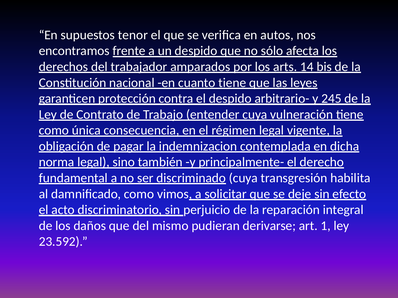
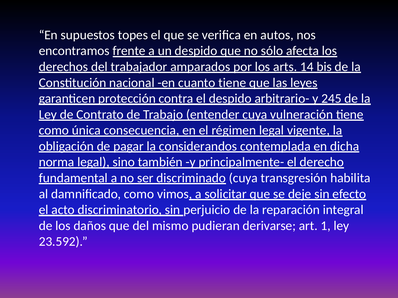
tenor: tenor -> topes
indemnizacion: indemnizacion -> considerandos
